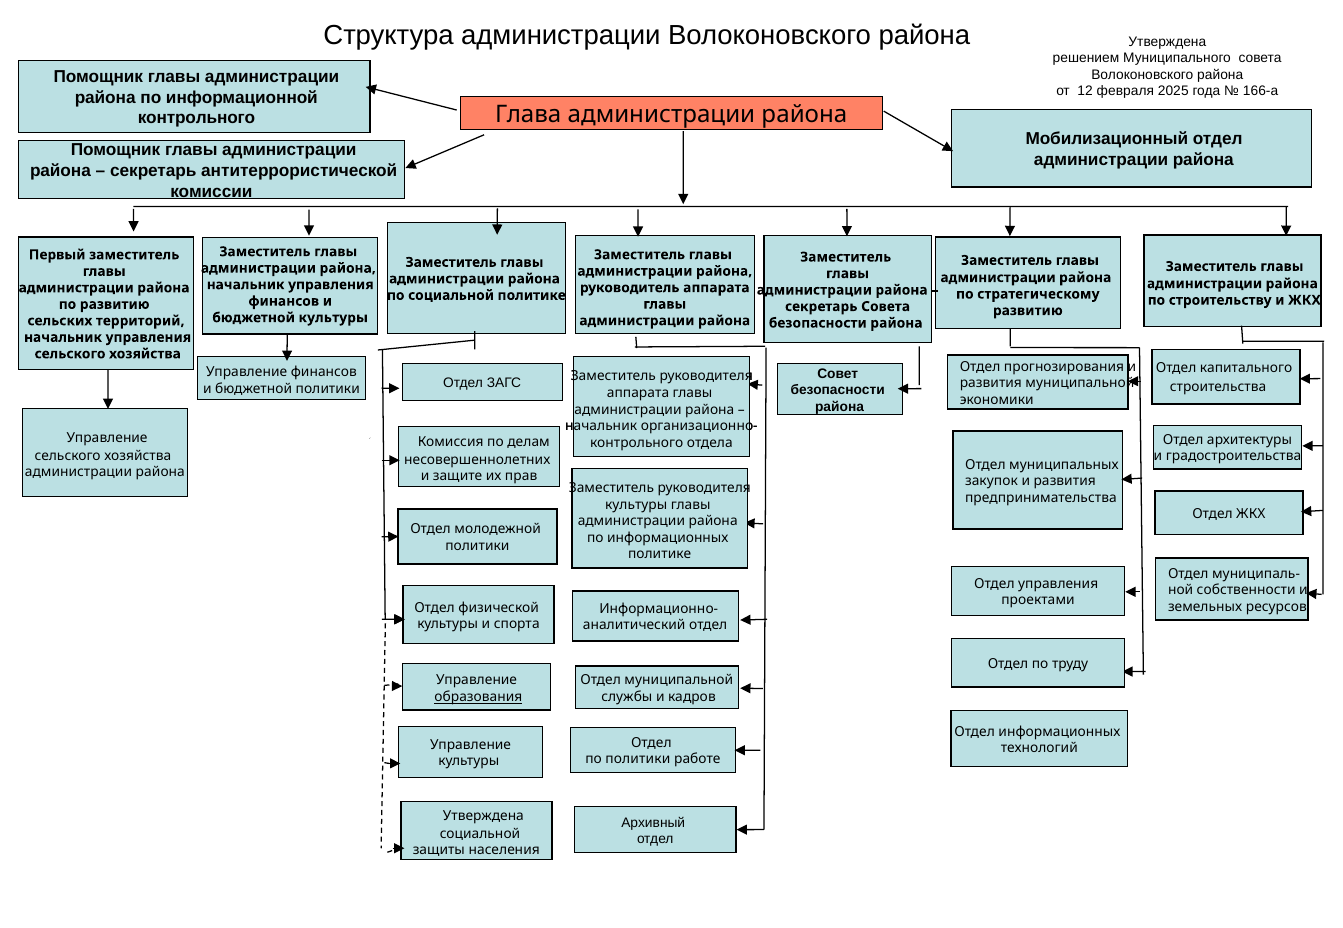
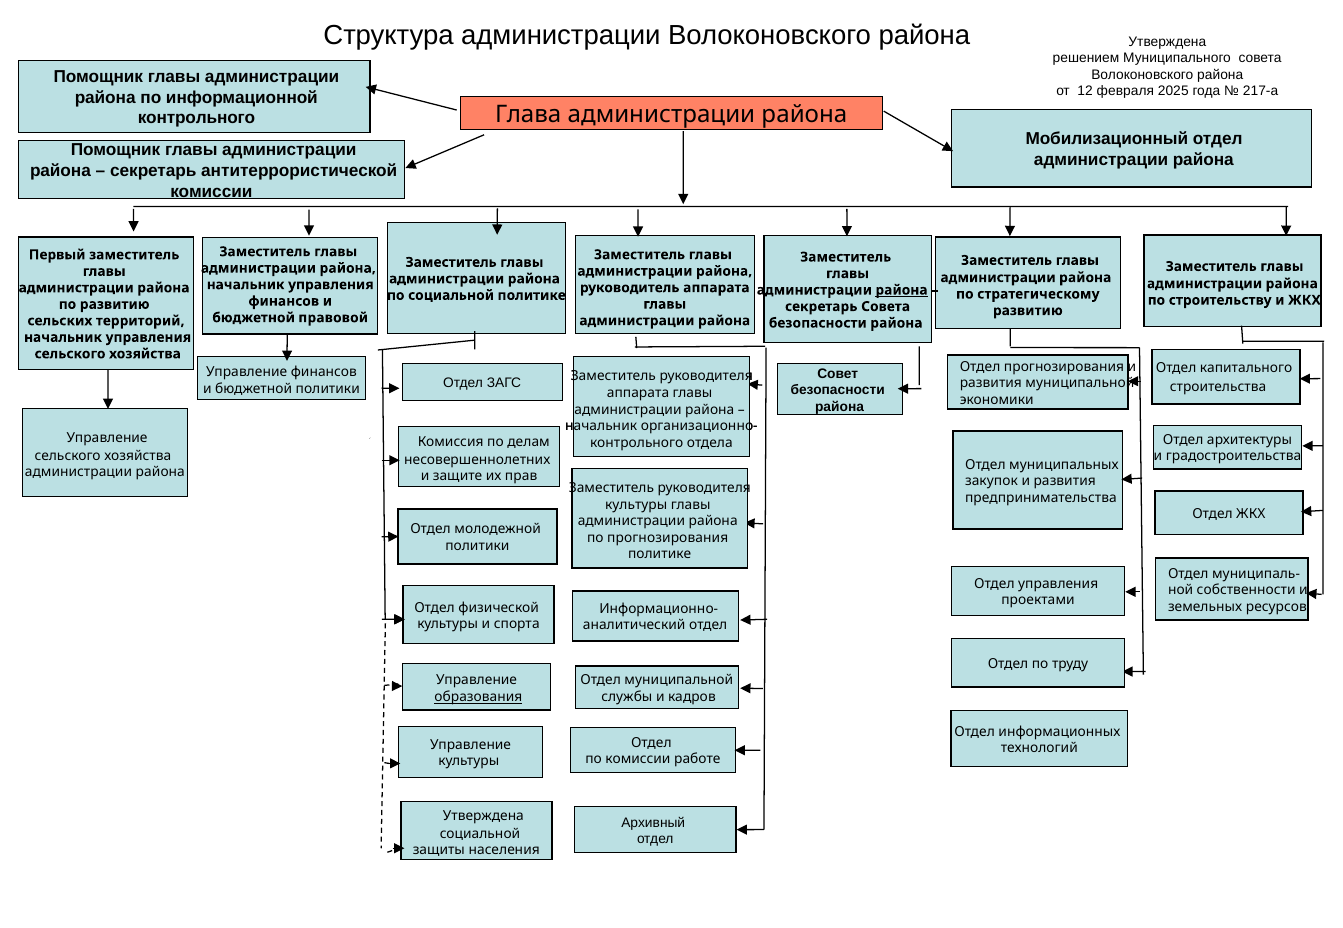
166-а: 166-а -> 217-а
района at (902, 290) underline: none -> present
бюджетной культуры: культуры -> правовой
по информационных: информационных -> прогнозирования
по политики: политики -> комиссии
